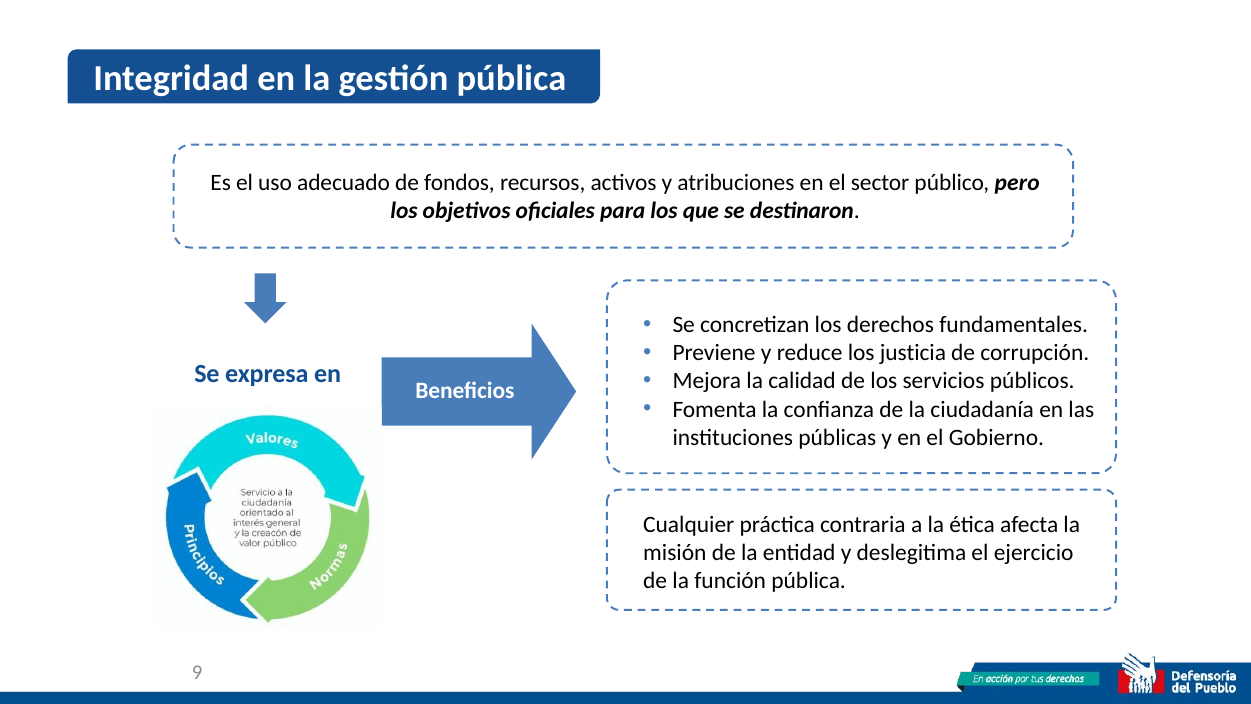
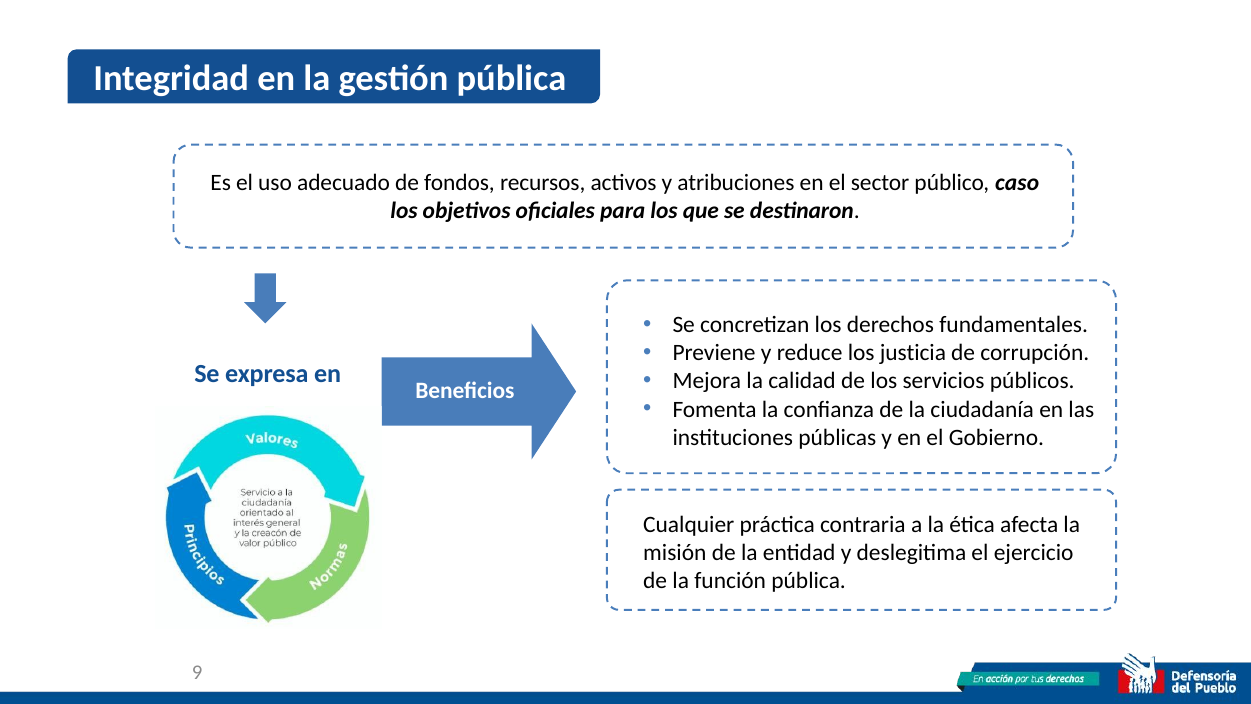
pero: pero -> caso
